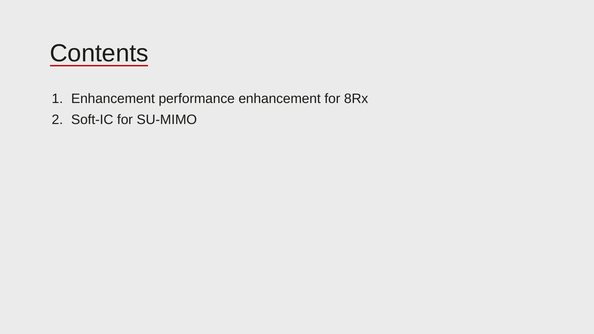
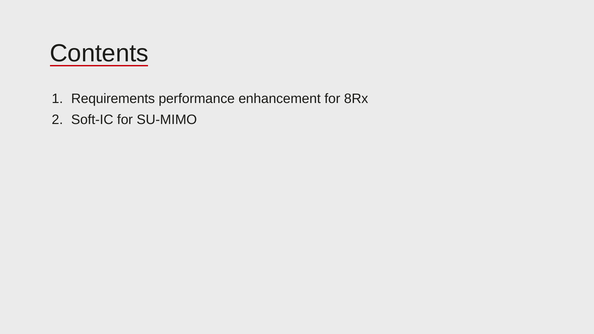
Enhancement at (113, 99): Enhancement -> Requirements
